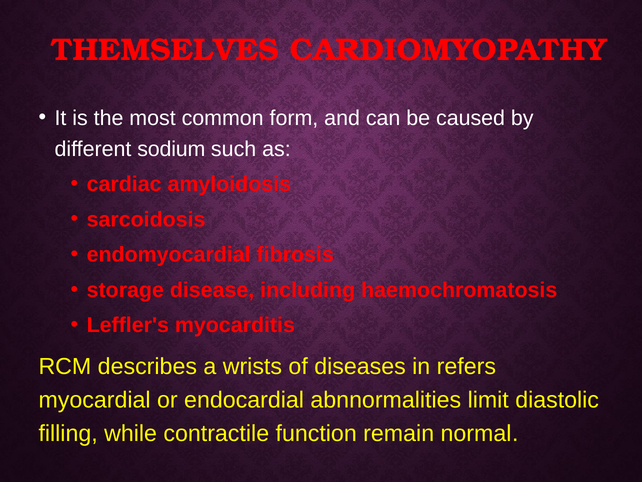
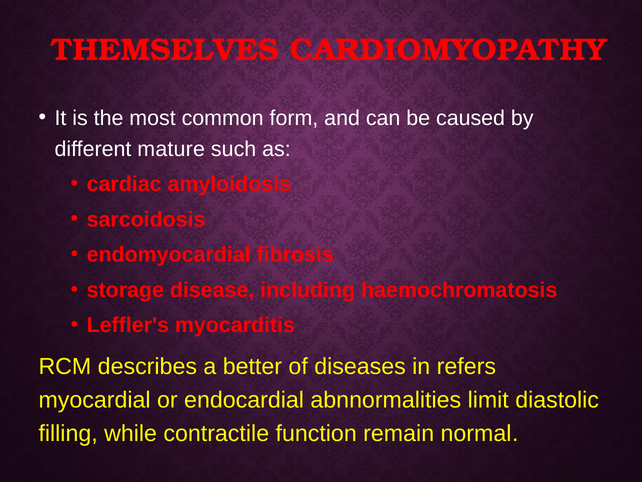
sodium: sodium -> mature
wrists: wrists -> better
